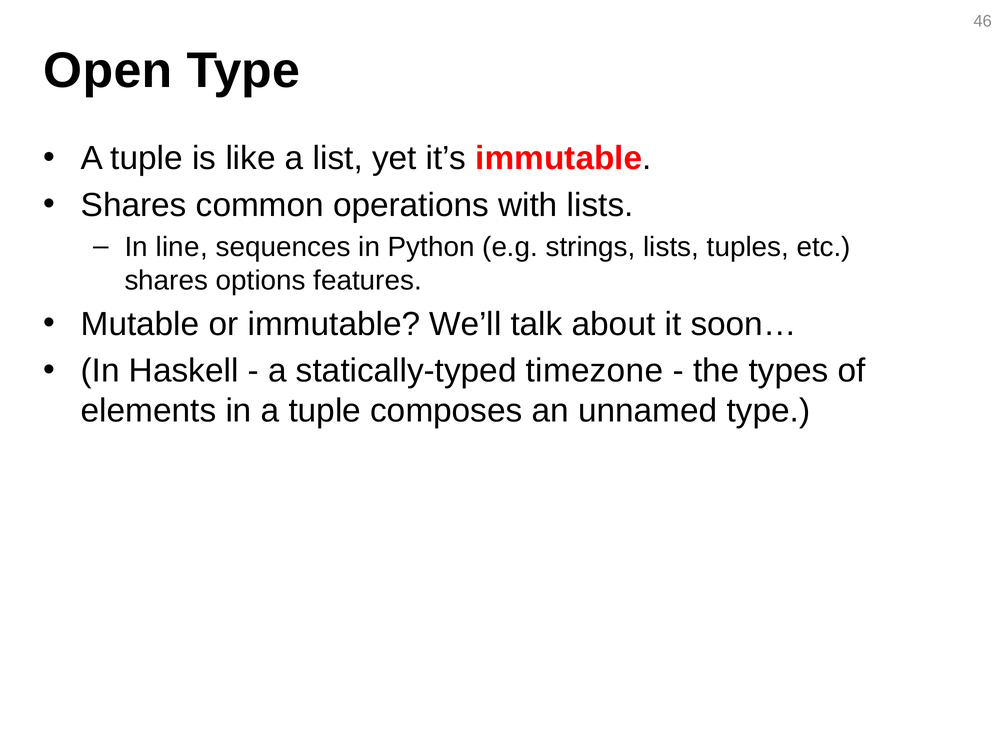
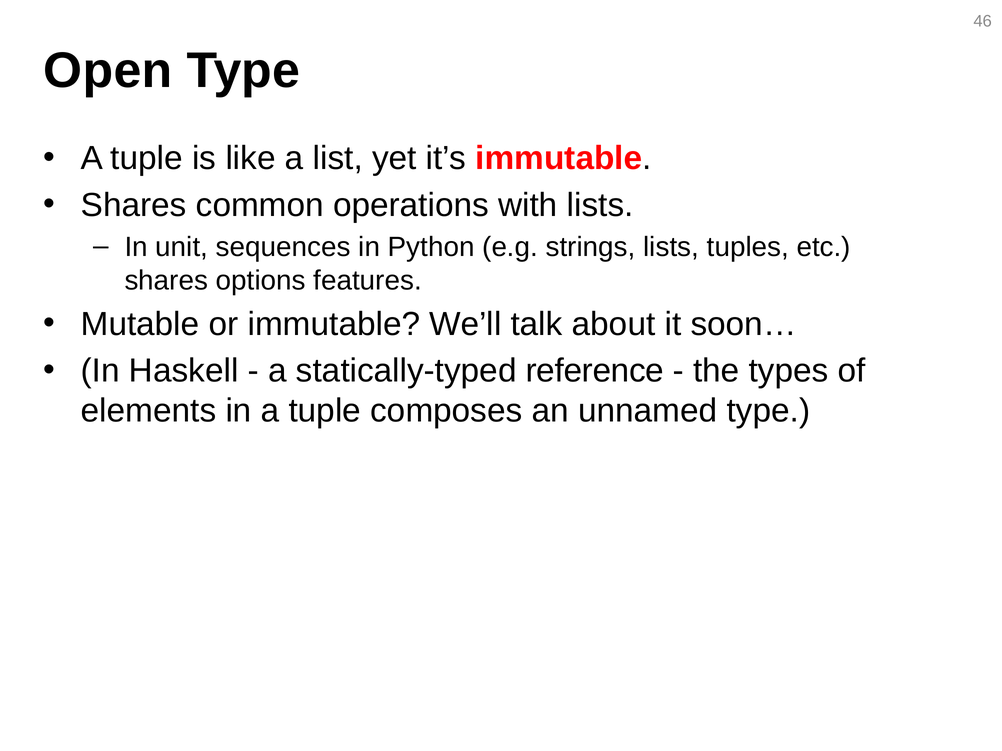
line: line -> unit
timezone: timezone -> reference
